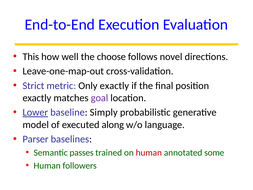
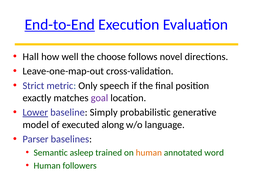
End-to-End underline: none -> present
This: This -> Hall
Only exactly: exactly -> speech
passes: passes -> asleep
human at (149, 152) colour: red -> orange
some: some -> word
